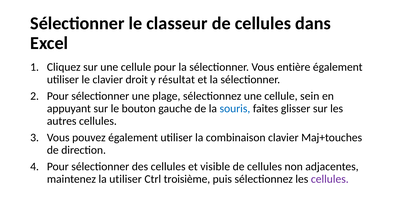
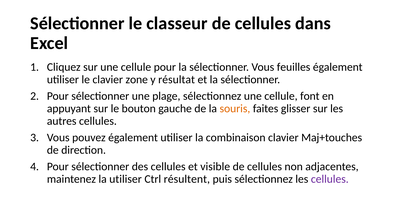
entière: entière -> feuilles
droit: droit -> zone
sein: sein -> font
souris colour: blue -> orange
troisième: troisième -> résultent
